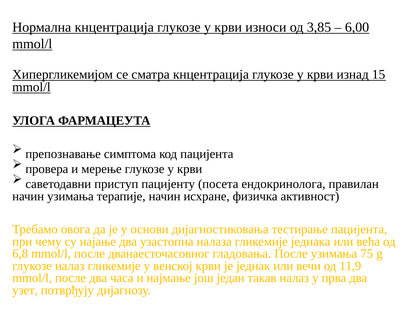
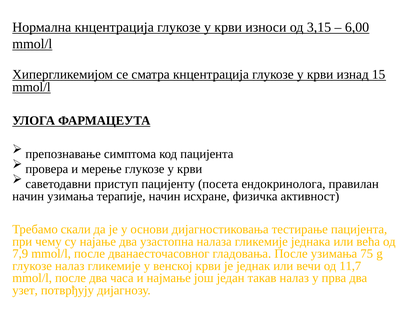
3,85: 3,85 -> 3,15
овога: овога -> скали
6,8: 6,8 -> 7,9
11,9: 11,9 -> 11,7
